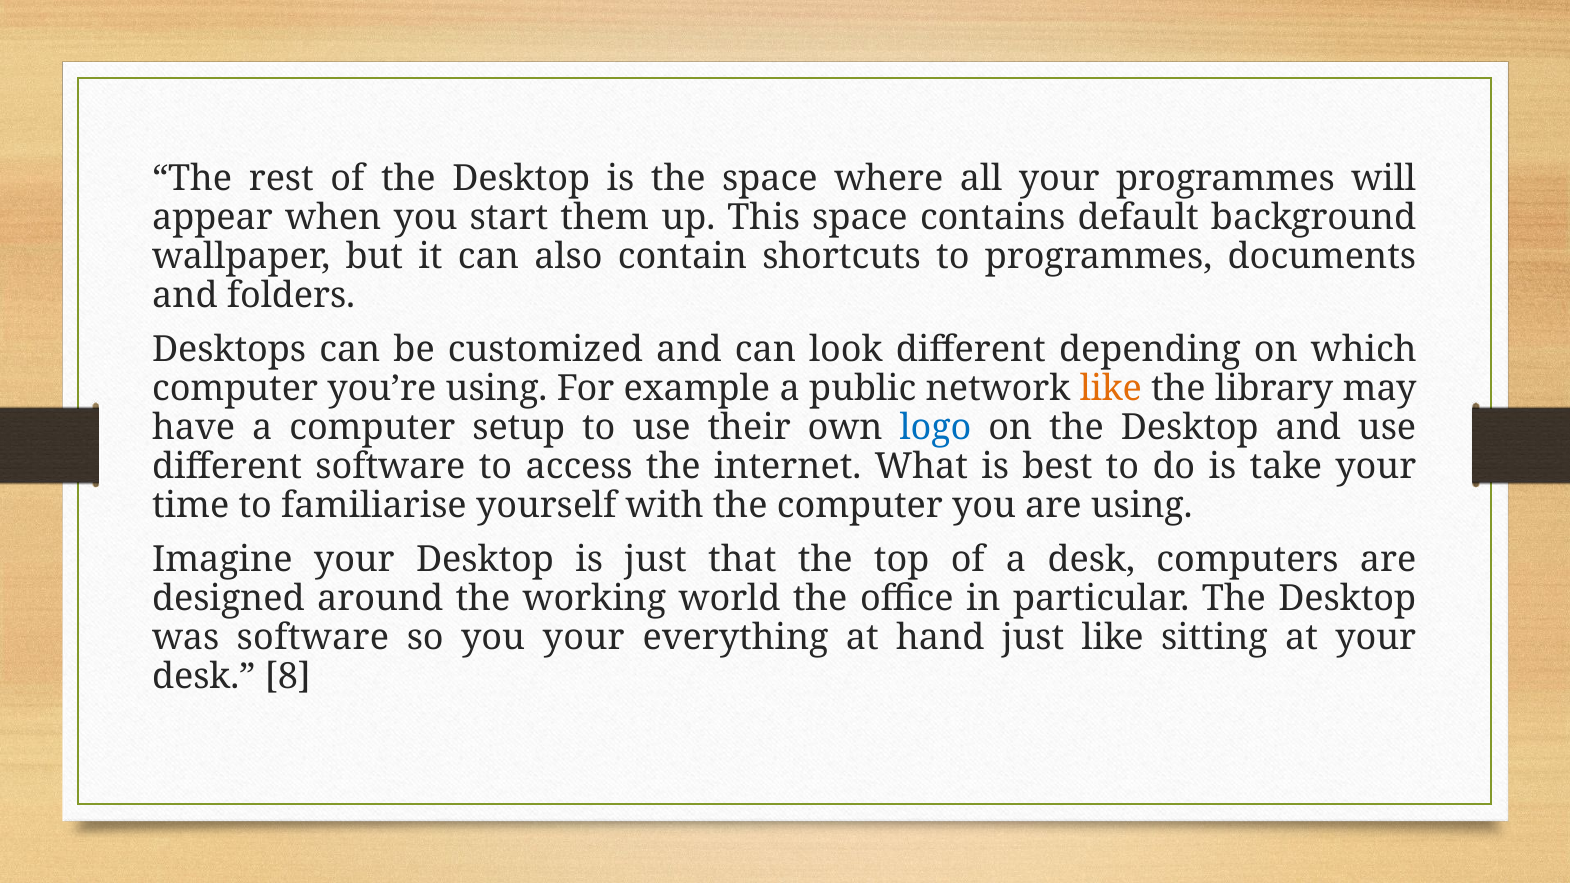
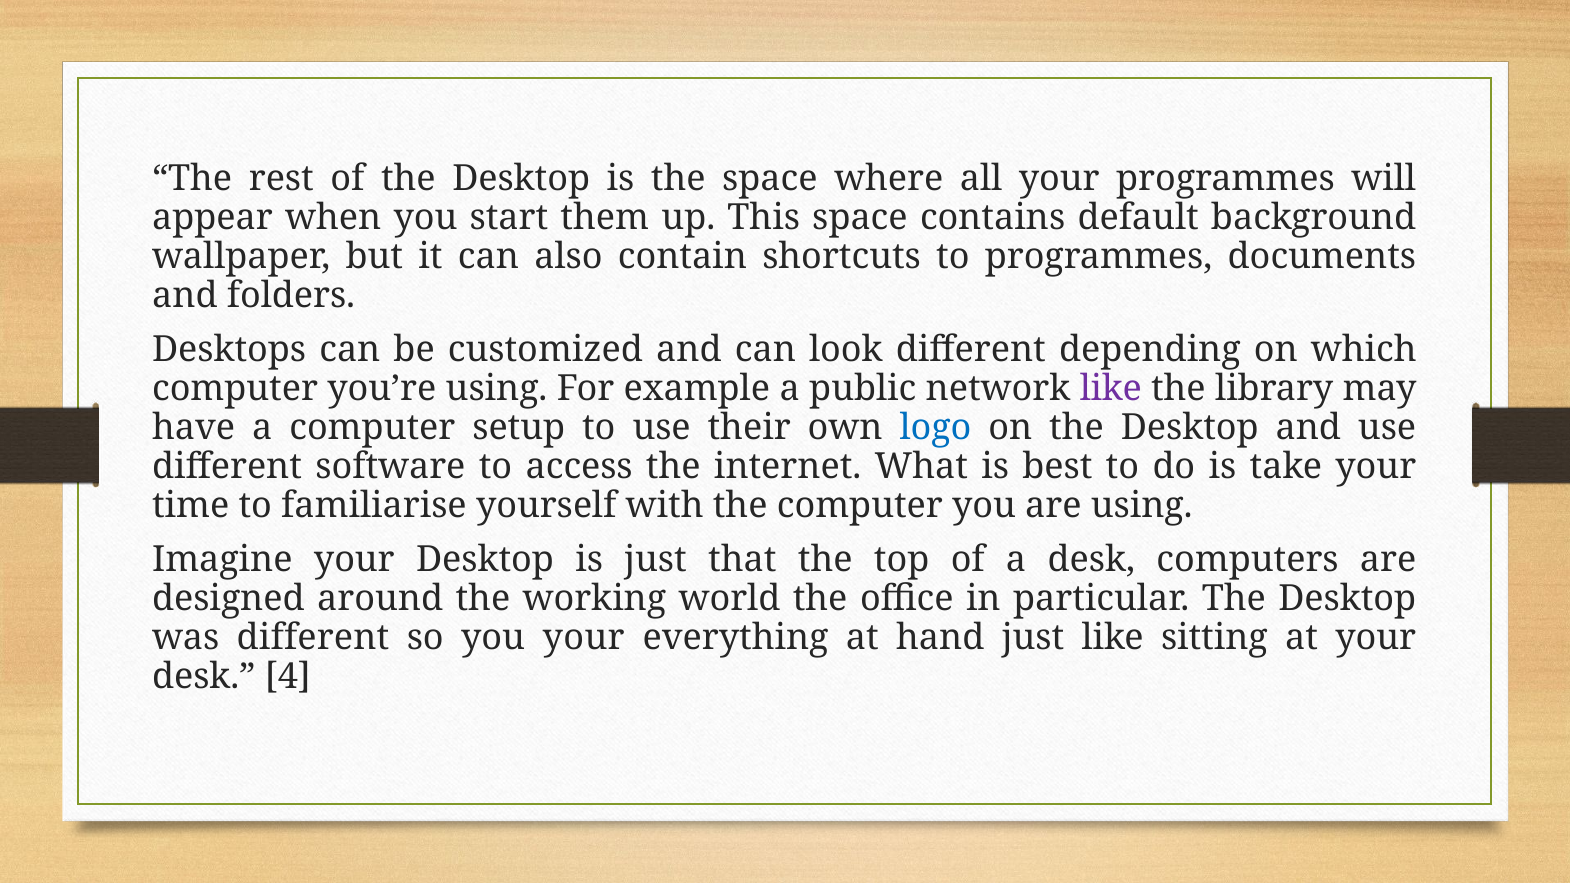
like at (1111, 389) colour: orange -> purple
was software: software -> different
8: 8 -> 4
